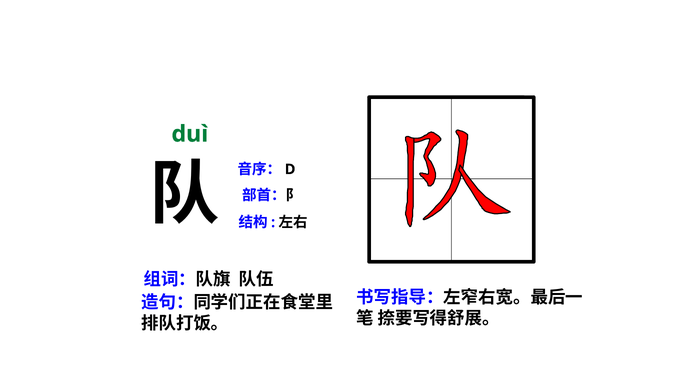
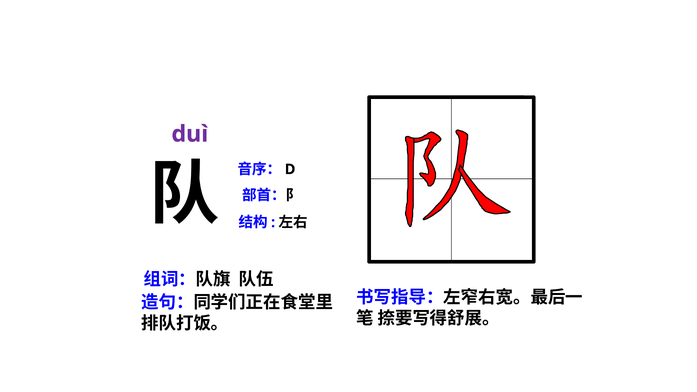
duì colour: green -> purple
